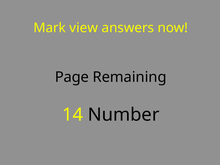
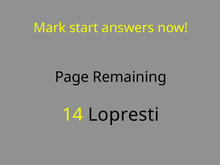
view: view -> start
Number: Number -> Lopresti
